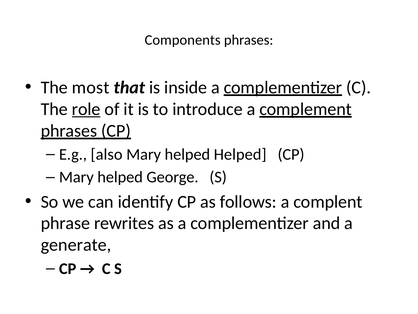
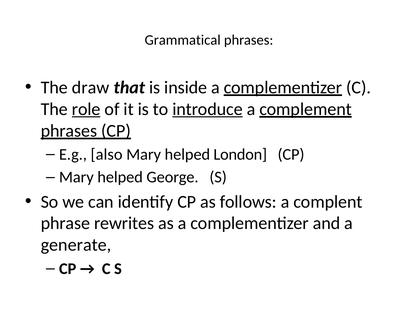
Components: Components -> Grammatical
most: most -> draw
introduce underline: none -> present
helped Helped: Helped -> London
